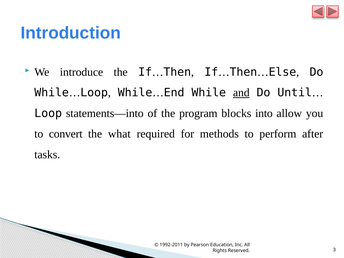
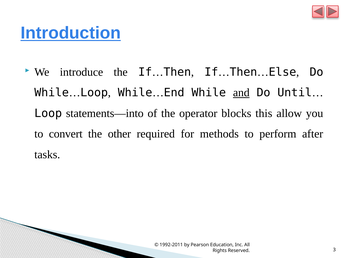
Introduction underline: none -> present
program: program -> operator
into: into -> this
what: what -> other
